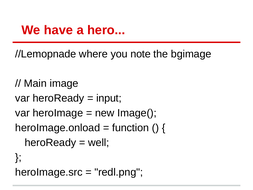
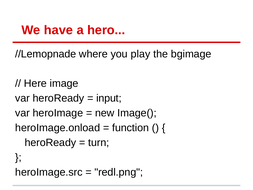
note: note -> play
Main: Main -> Here
well: well -> turn
